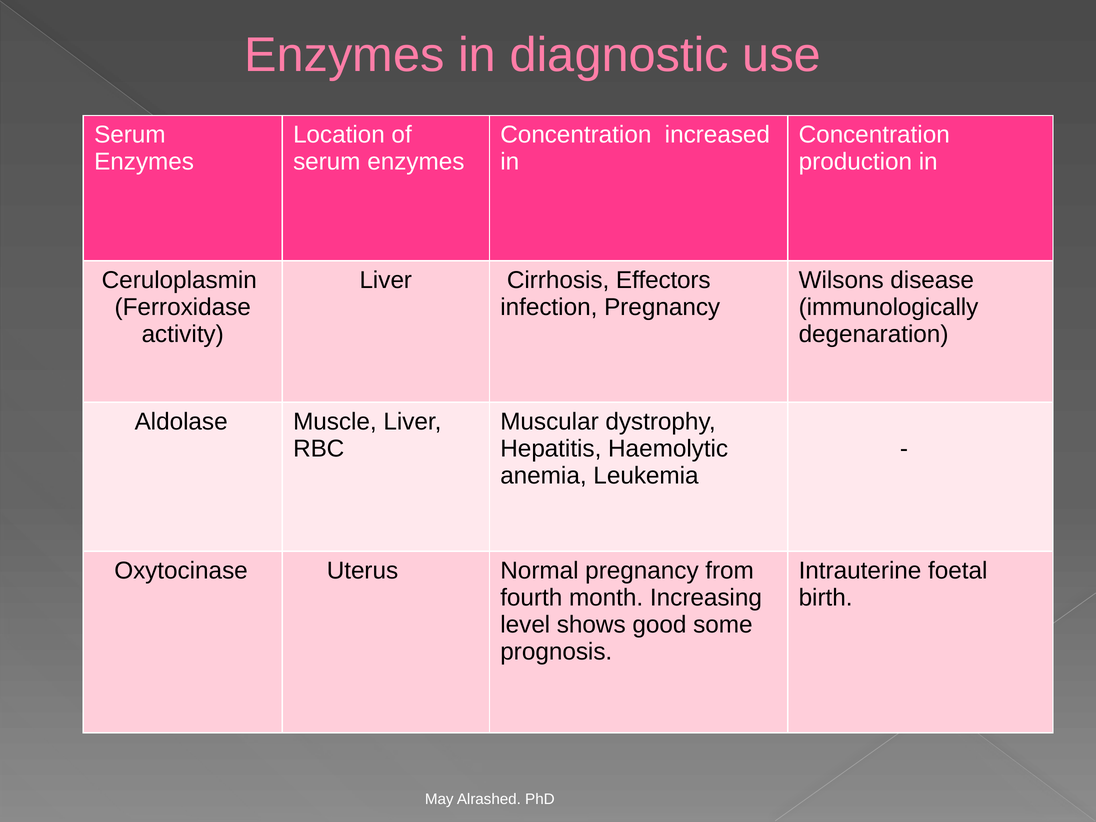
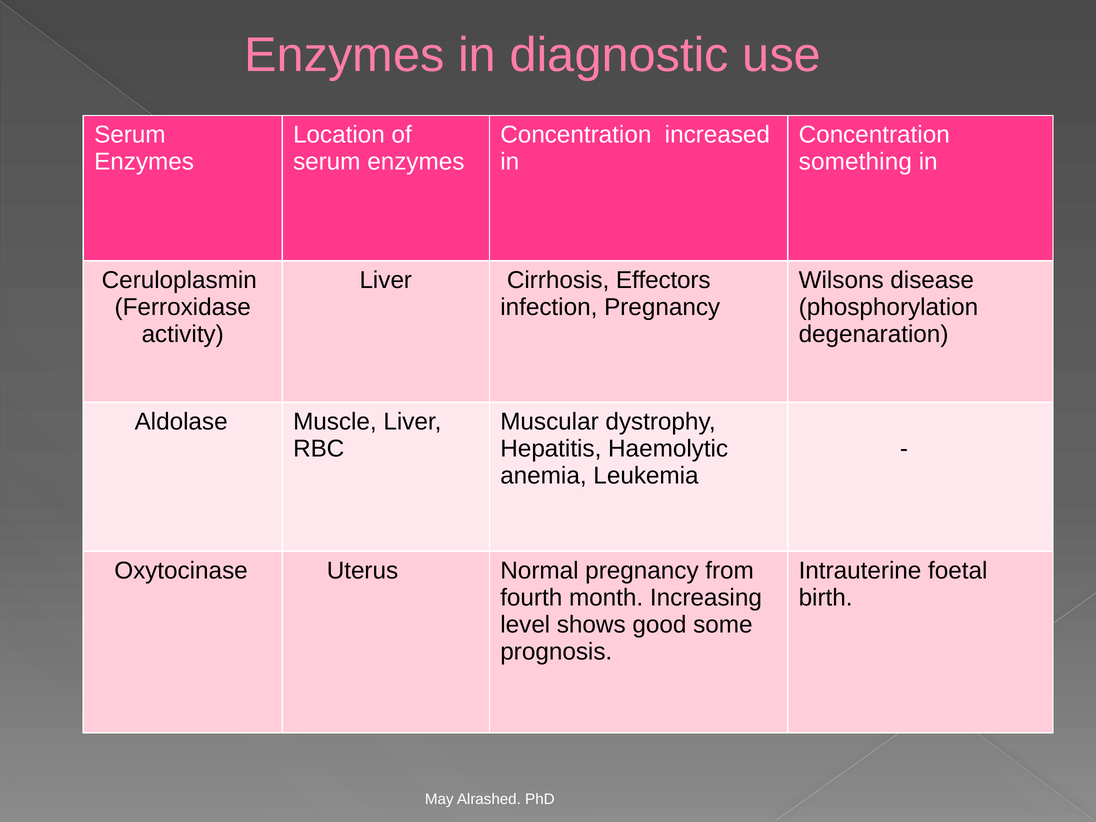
production: production -> something
immunologically: immunologically -> phosphorylation
